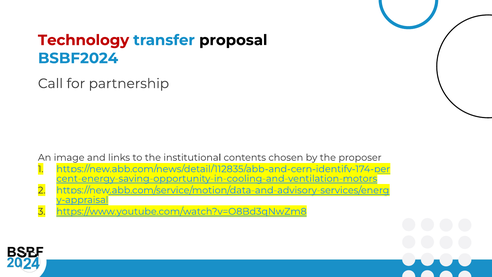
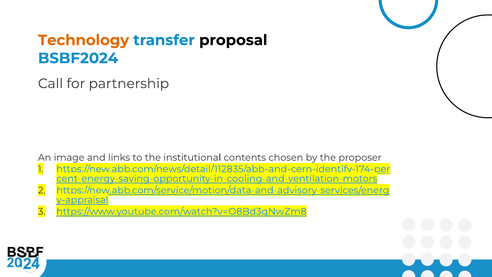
Technology colour: red -> orange
